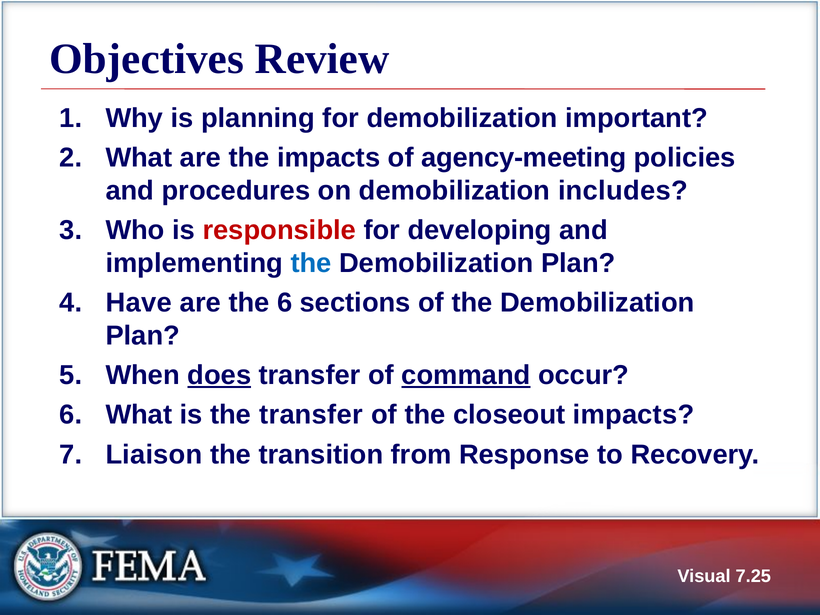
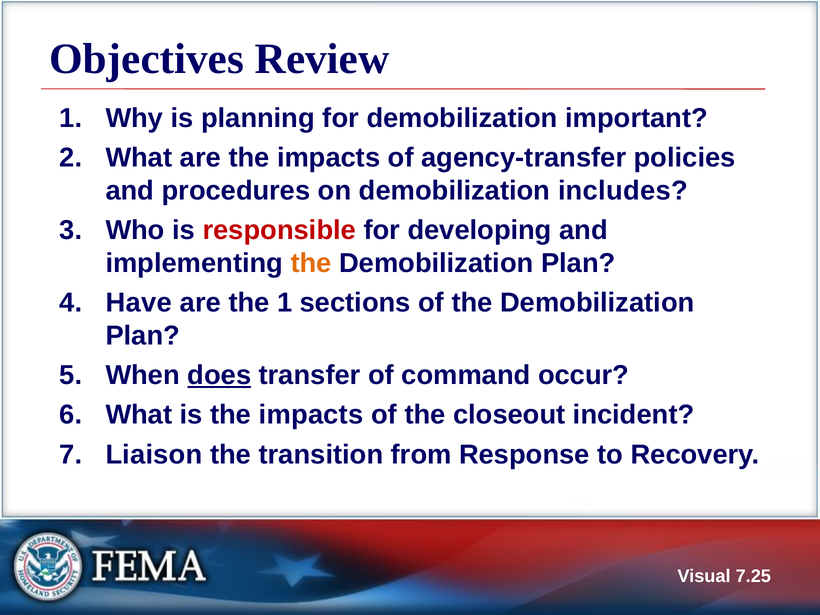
agency-meeting: agency-meeting -> agency-transfer
the at (311, 263) colour: blue -> orange
the 6: 6 -> 1
command underline: present -> none
is the transfer: transfer -> impacts
closeout impacts: impacts -> incident
